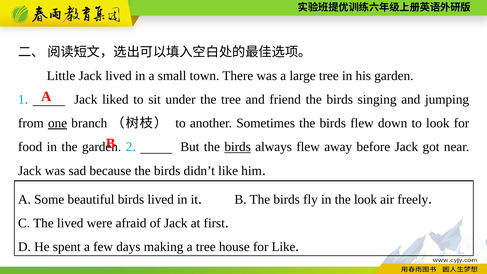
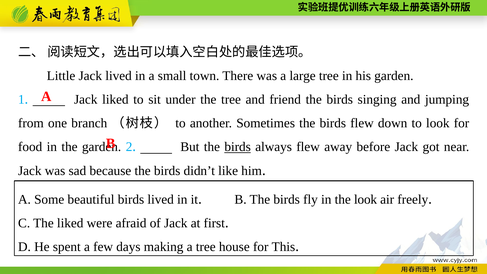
one underline: present -> none
The lived: lived -> liked
for Like: Like -> This
